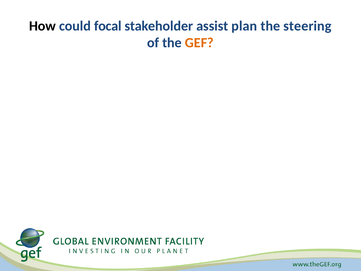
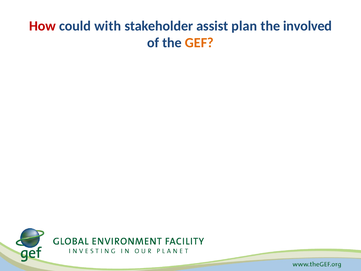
How colour: black -> red
focal: focal -> with
steering: steering -> involved
